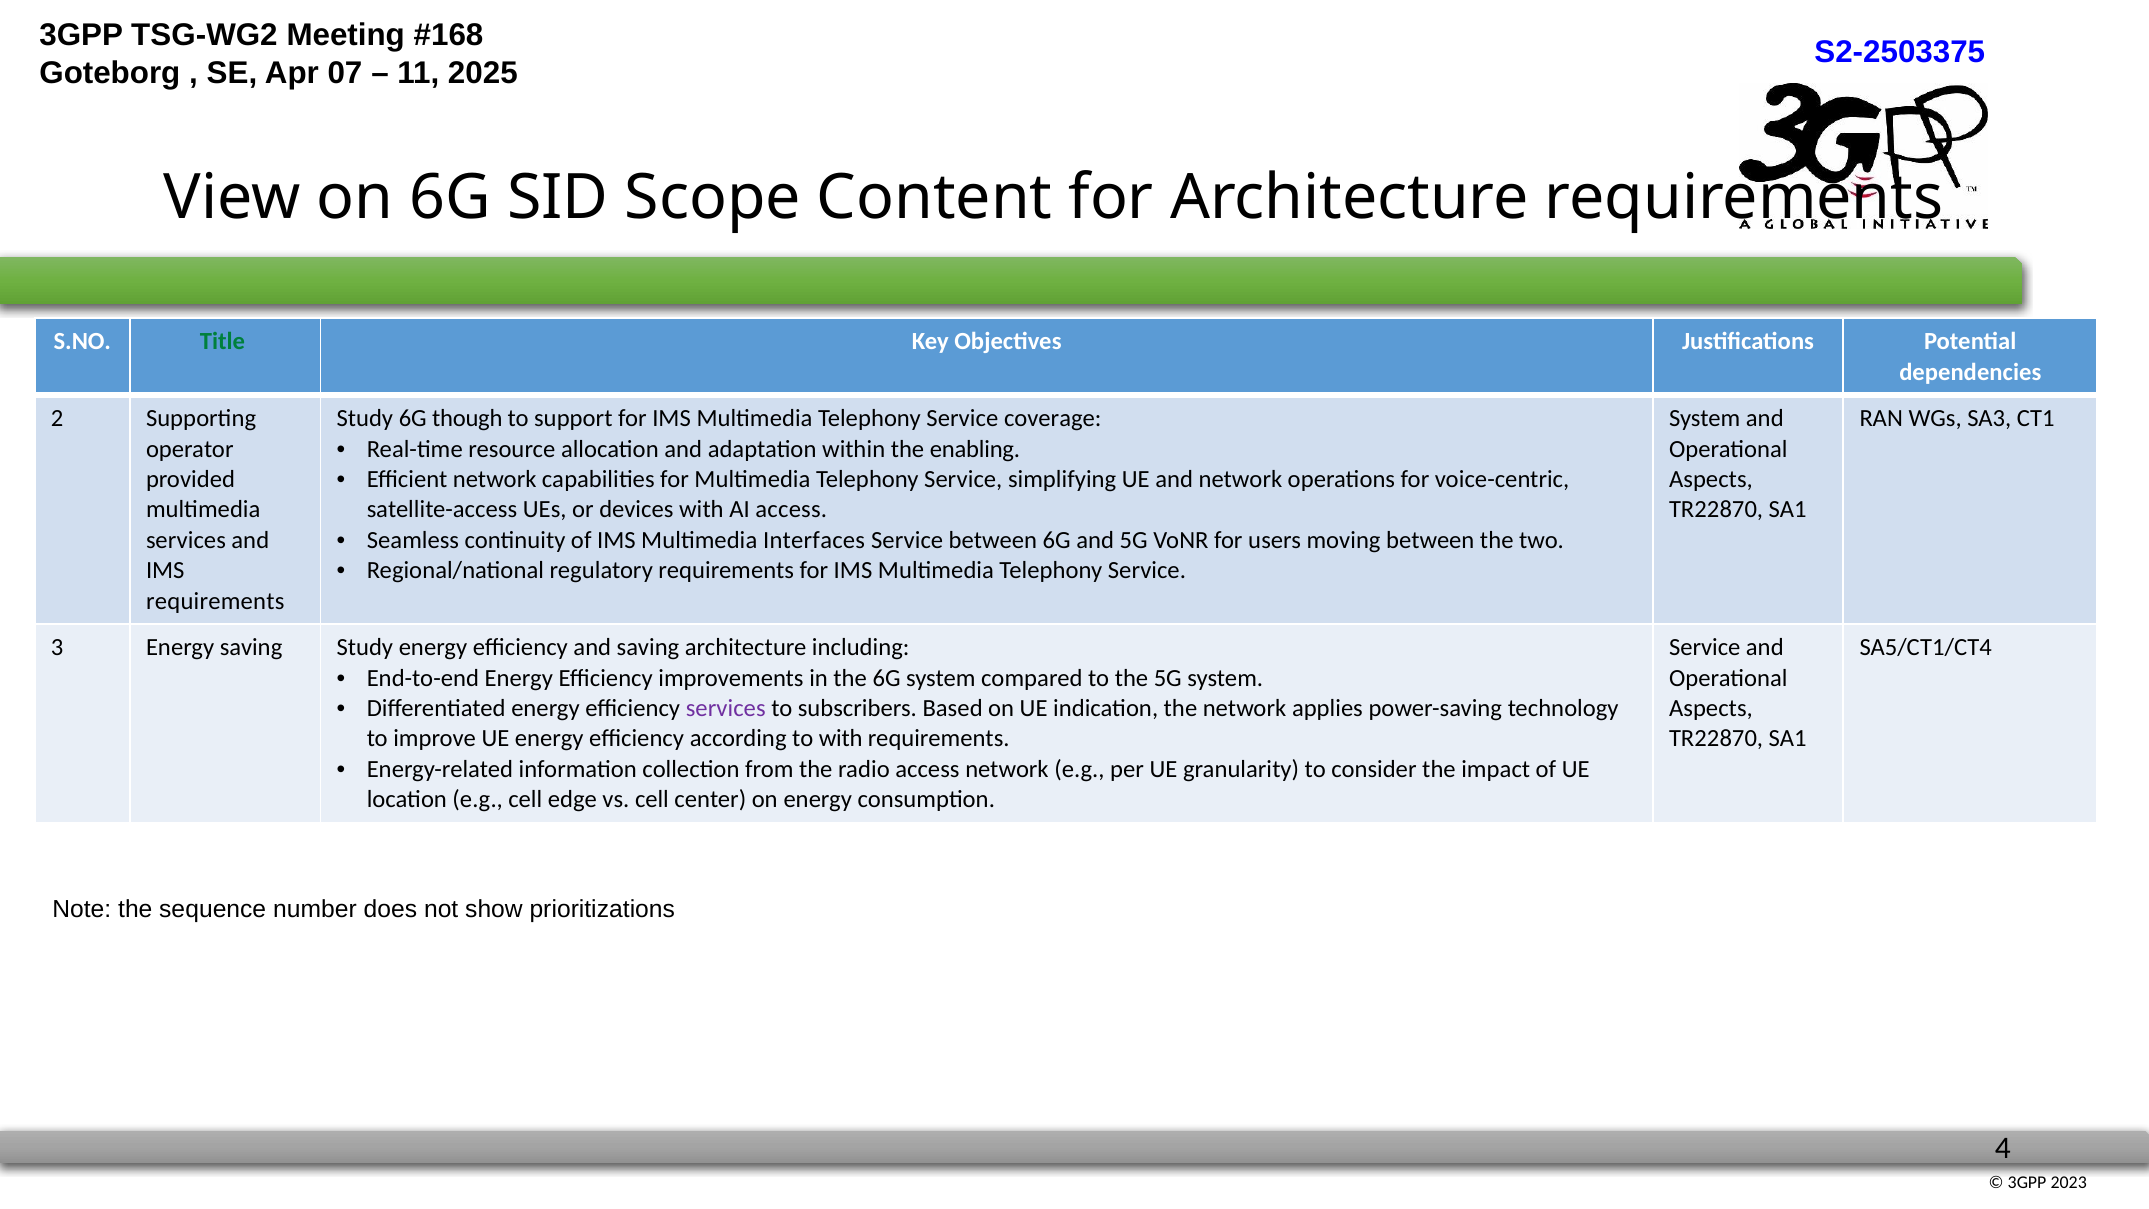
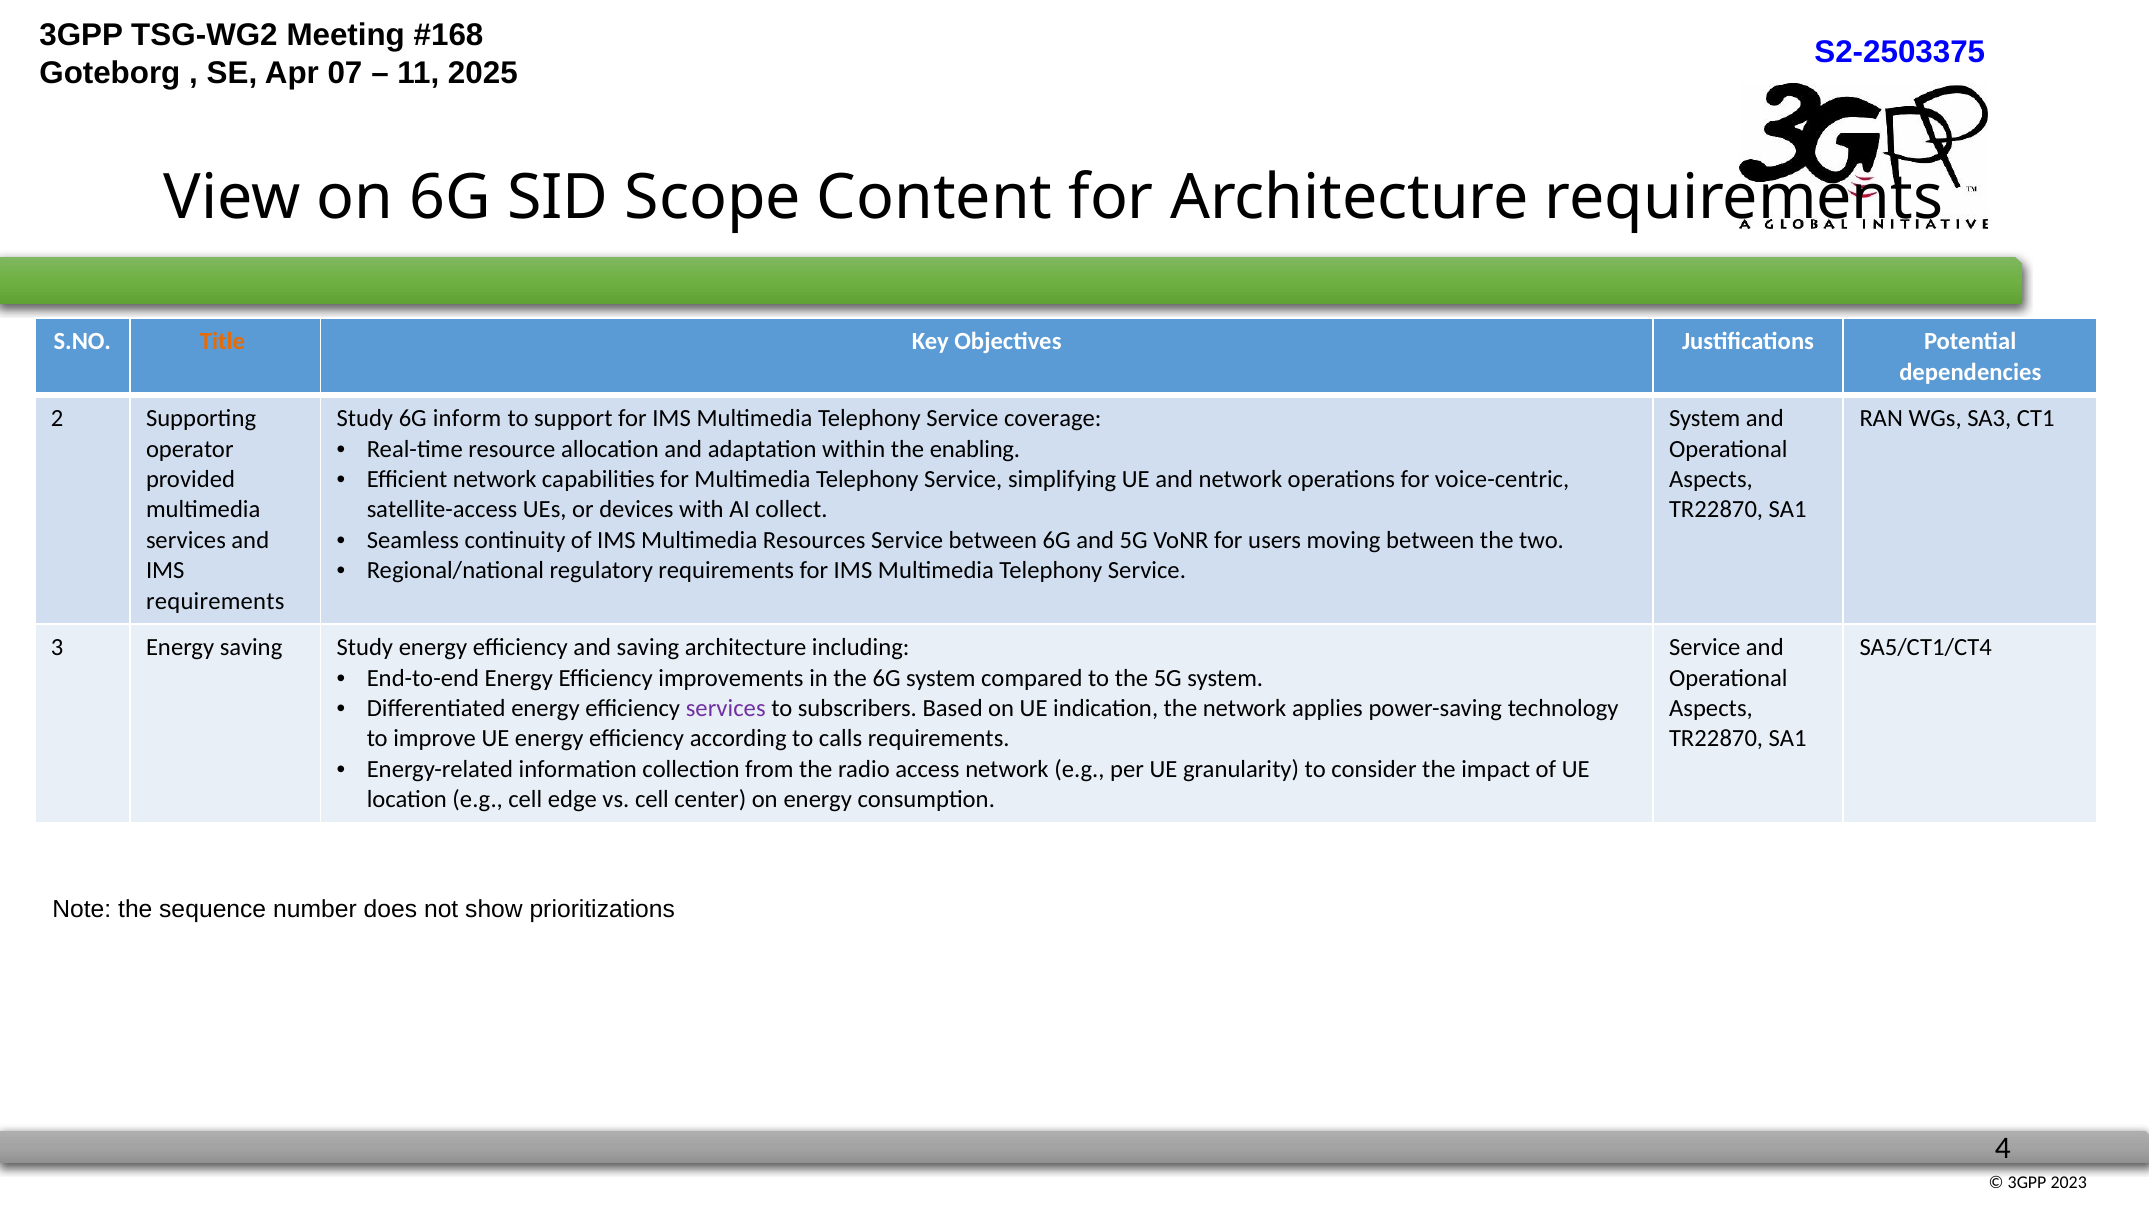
Title colour: green -> orange
though: though -> inform
AI access: access -> collect
Interfaces: Interfaces -> Resources
to with: with -> calls
